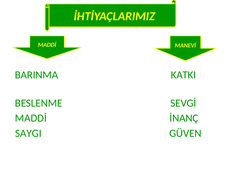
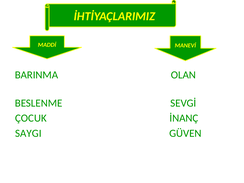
KATKI: KATKI -> OLAN
MADDİ at (31, 118): MADDİ -> ÇOCUK
